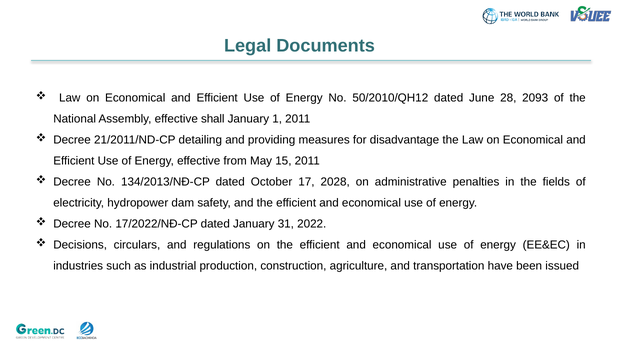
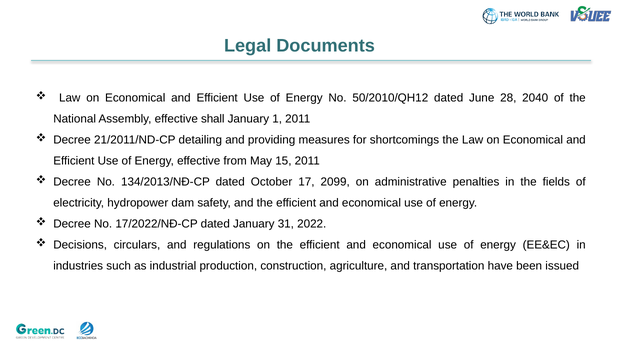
2093: 2093 -> 2040
disadvantage: disadvantage -> shortcomings
2028: 2028 -> 2099
